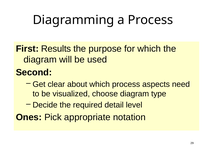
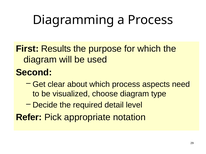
Ones: Ones -> Refer
